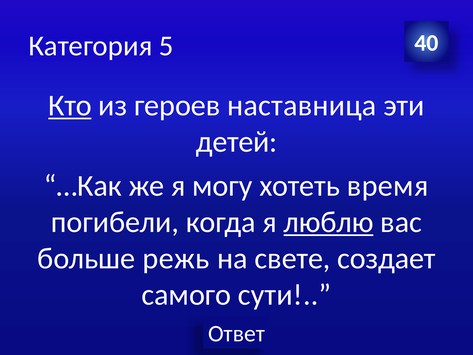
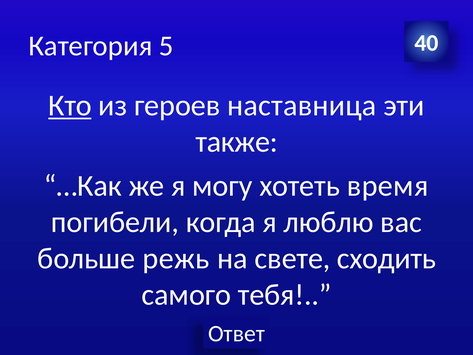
детей: детей -> также
люблю underline: present -> none
создает: создает -> сходить
сути: сути -> тебя
